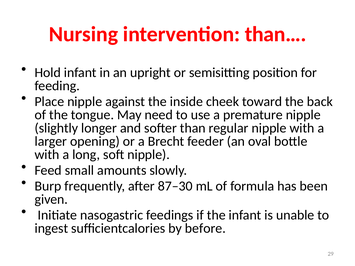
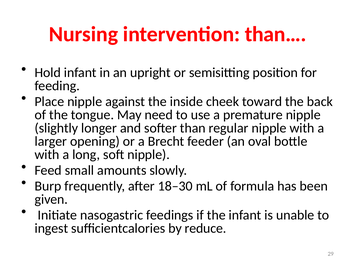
87–30: 87–30 -> 18–30
before: before -> reduce
